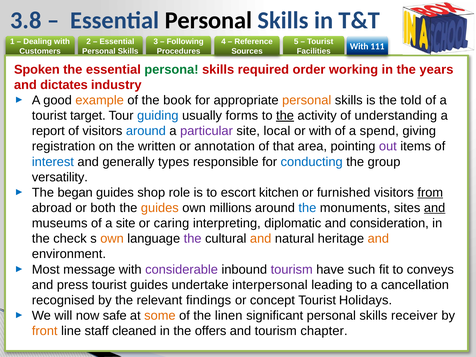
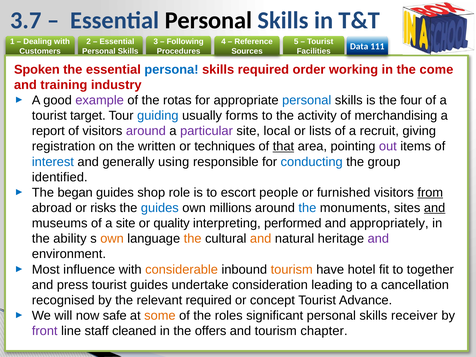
3.8: 3.8 -> 3.7
With at (359, 47): With -> Data
persona colour: green -> blue
years: years -> come
dictates: dictates -> training
example colour: orange -> purple
book: book -> rotas
personal at (307, 100) colour: orange -> blue
told: told -> four
the at (285, 116) underline: present -> none
understanding: understanding -> merchandising
around at (146, 131) colour: blue -> purple
or with: with -> lists
spend: spend -> recruit
annotation: annotation -> techniques
that underline: none -> present
types: types -> using
versatility: versatility -> identified
kitchen: kitchen -> people
both: both -> risks
guides at (160, 208) colour: orange -> blue
caring: caring -> quality
diplomatic: diplomatic -> performed
consideration: consideration -> appropriately
check: check -> ability
the at (193, 239) colour: purple -> orange
and at (378, 239) colour: orange -> purple
message: message -> influence
considerable colour: purple -> orange
tourism at (292, 269) colour: purple -> orange
such: such -> hotel
conveys: conveys -> together
interpersonal: interpersonal -> consideration
relevant findings: findings -> required
Holidays: Holidays -> Advance
linen: linen -> roles
front colour: orange -> purple
